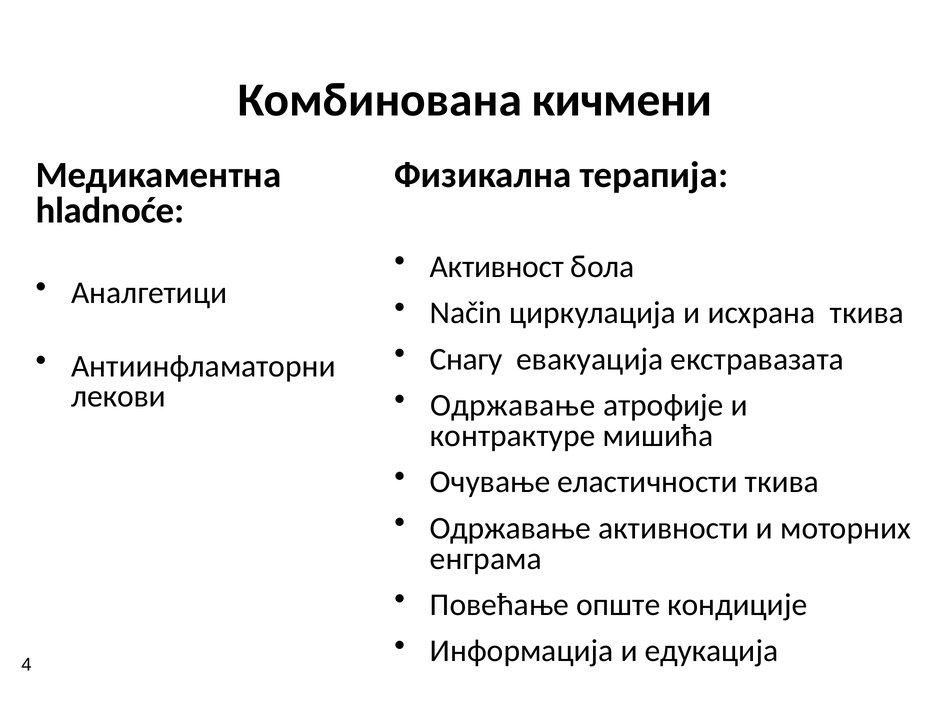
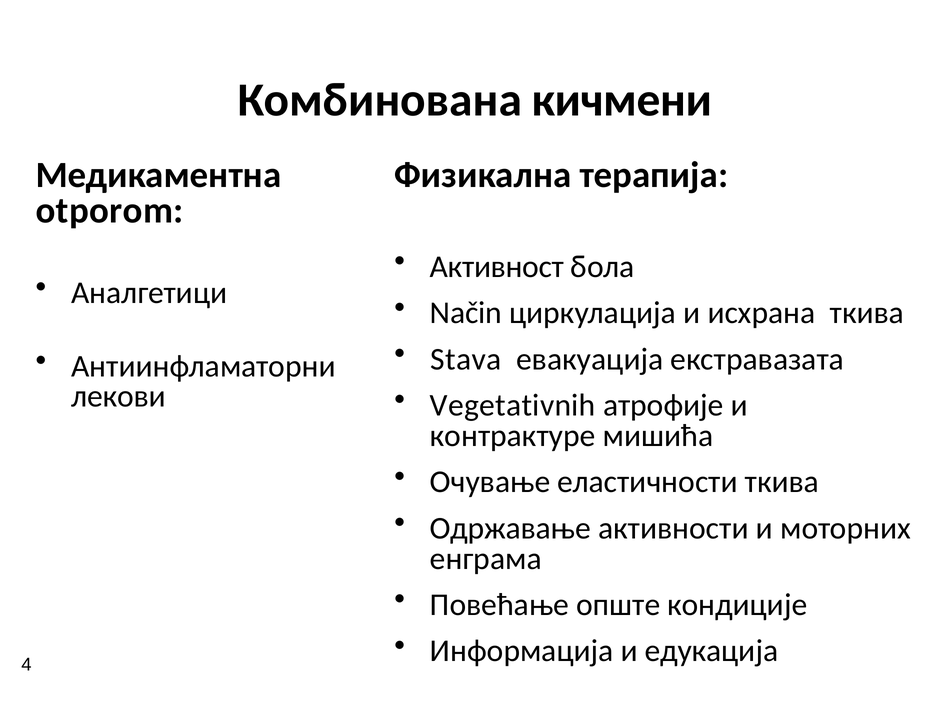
hladnoće: hladnoće -> otporom
Снагу: Снагу -> Stava
Одржавање at (513, 405): Одржавање -> Vegetativnih
